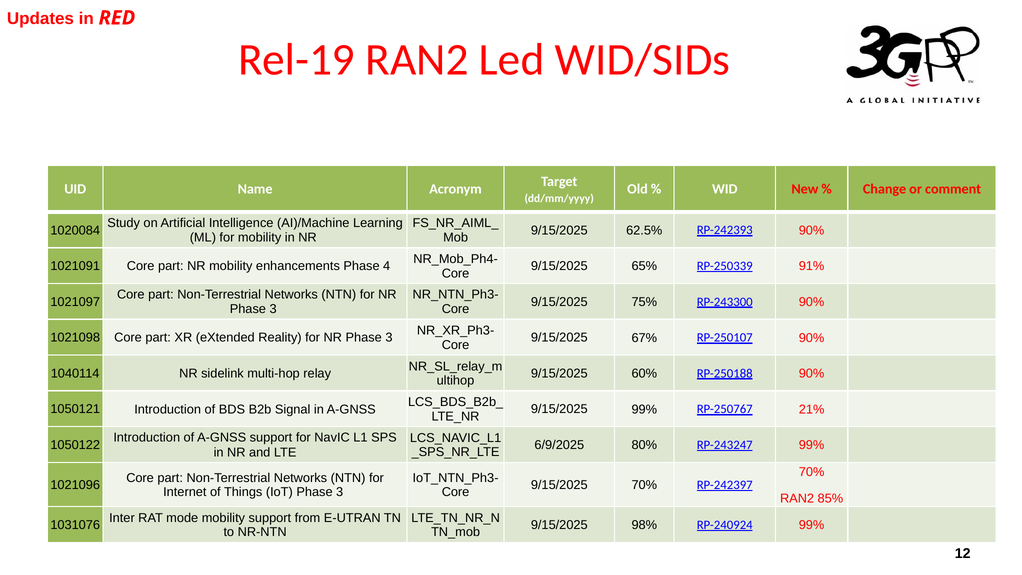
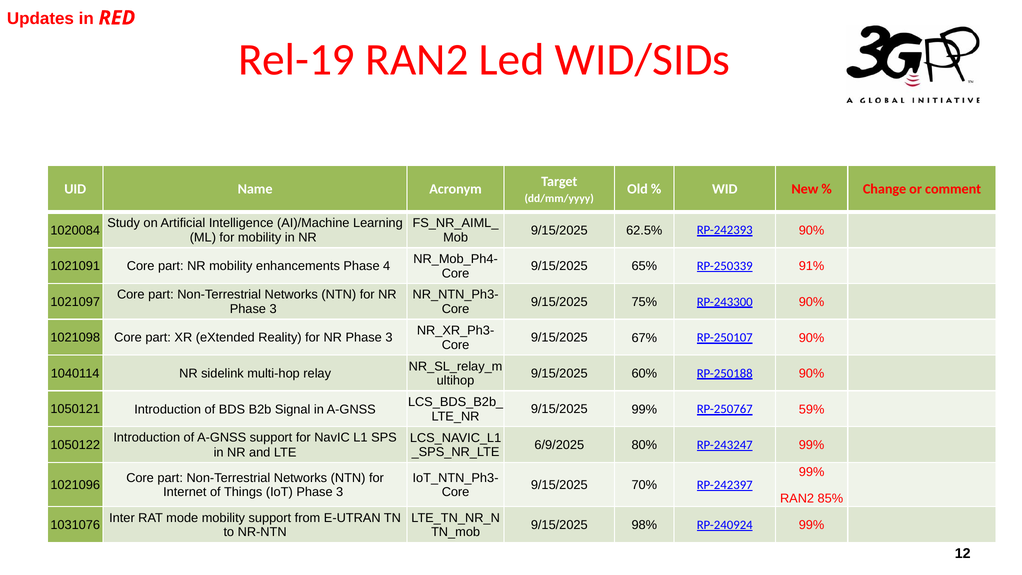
21%: 21% -> 59%
70% at (812, 472): 70% -> 99%
